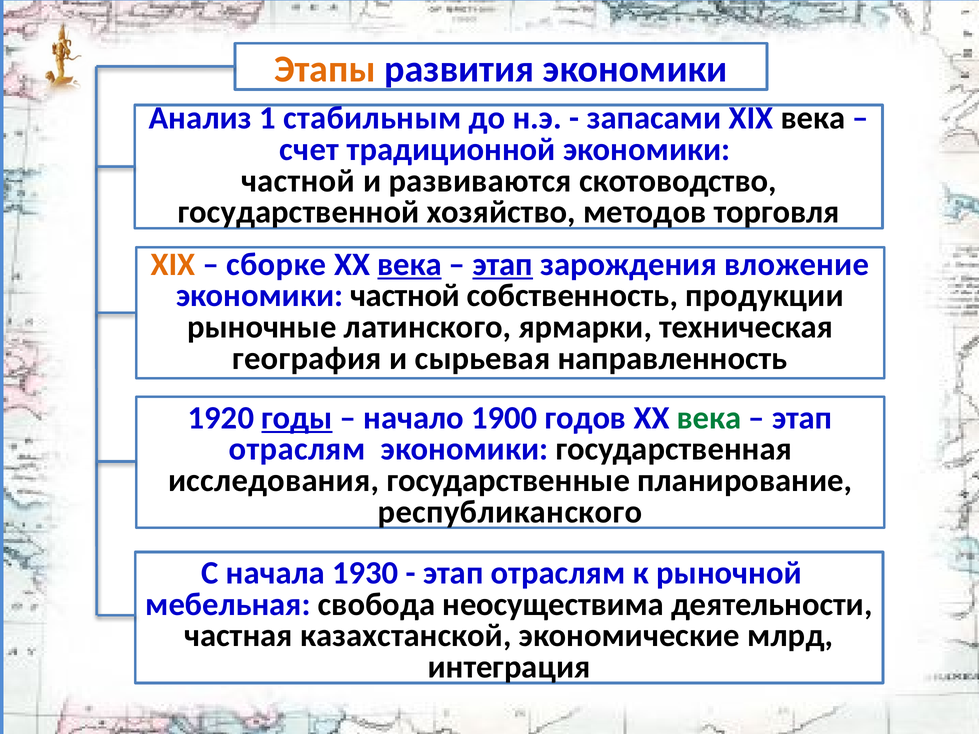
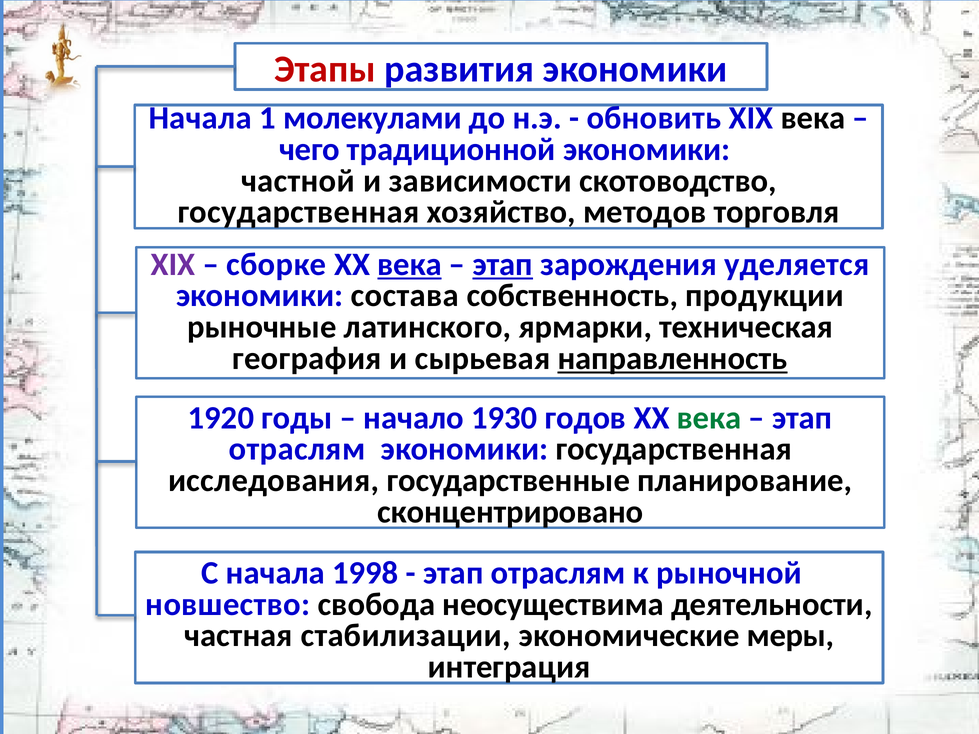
Этапы colour: orange -> red
Анализ at (200, 118): Анализ -> Начала
стабильным: стабильным -> молекулами
запасами: запасами -> обновить
счет: счет -> чего
развиваются: развиваются -> зависимости
государственной at (299, 212): государственной -> государственная
XIX at (173, 264) colour: orange -> purple
вложение: вложение -> уделяется
частной at (405, 296): частной -> состава
направленность underline: none -> present
годы underline: present -> none
1900: 1900 -> 1930
республиканского: республиканского -> сконцентрировано
1930: 1930 -> 1998
мебельная: мебельная -> новшество
казахстанской: казахстанской -> стабилизации
млрд: млрд -> меры
